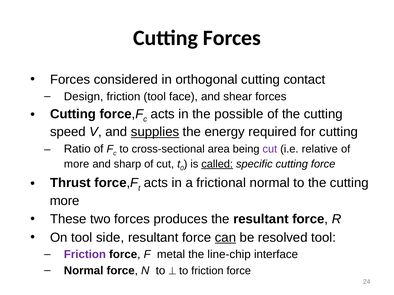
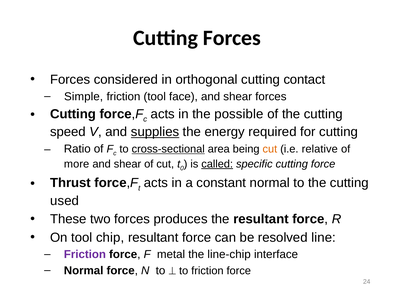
Design: Design -> Simple
cross-sectional underline: none -> present
cut at (270, 149) colour: purple -> orange
sharp at (127, 164): sharp -> shear
frictional: frictional -> constant
more at (65, 201): more -> used
side: side -> chip
can underline: present -> none
resolved tool: tool -> line
